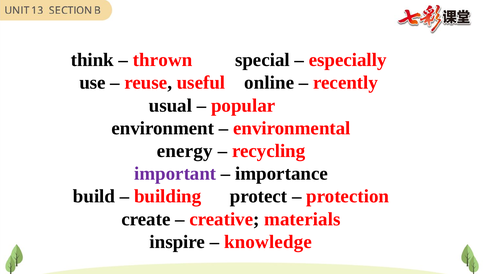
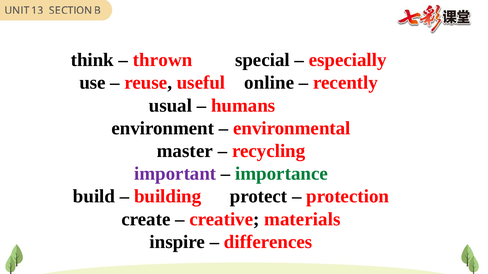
popular: popular -> humans
energy: energy -> master
importance colour: black -> green
knowledge: knowledge -> differences
